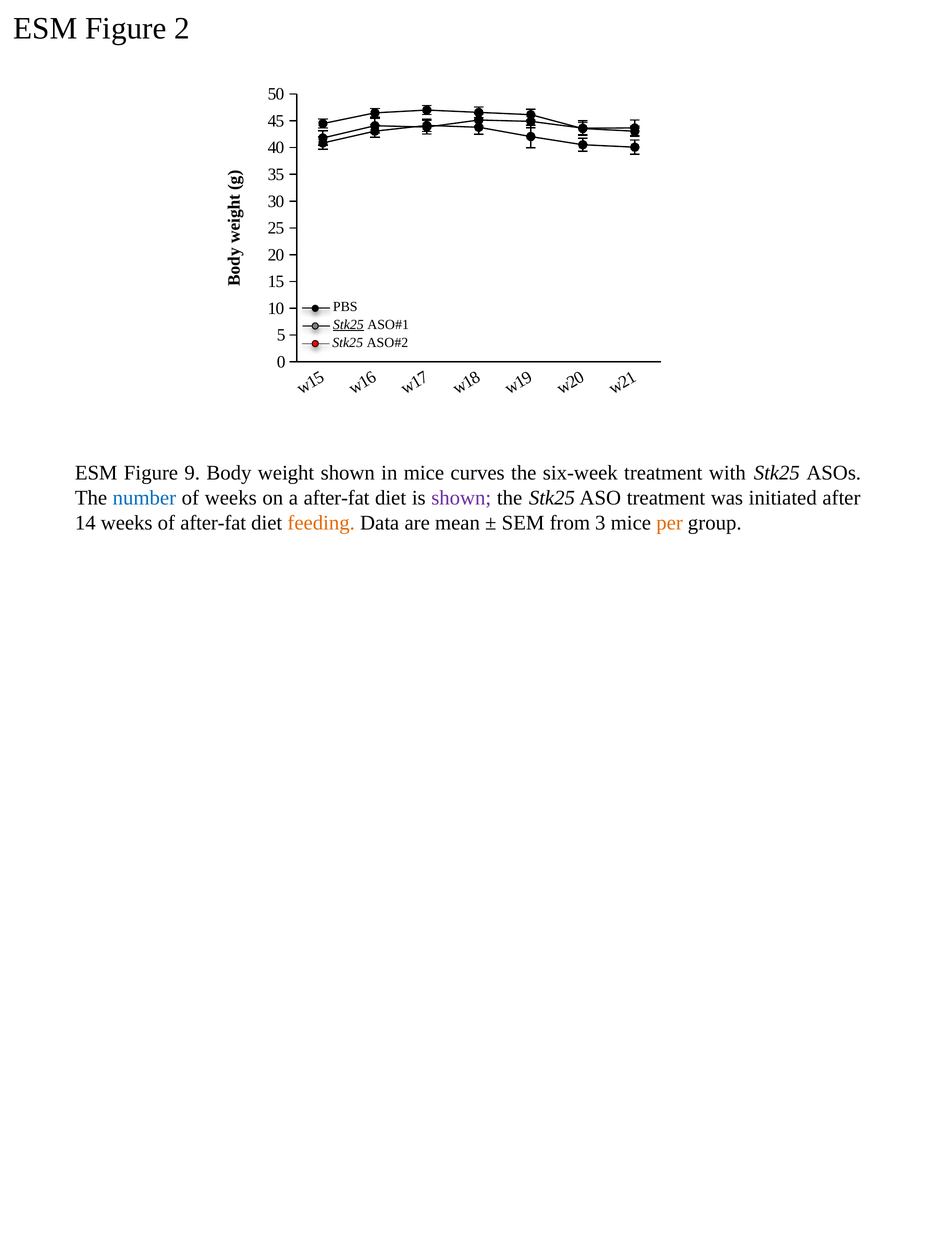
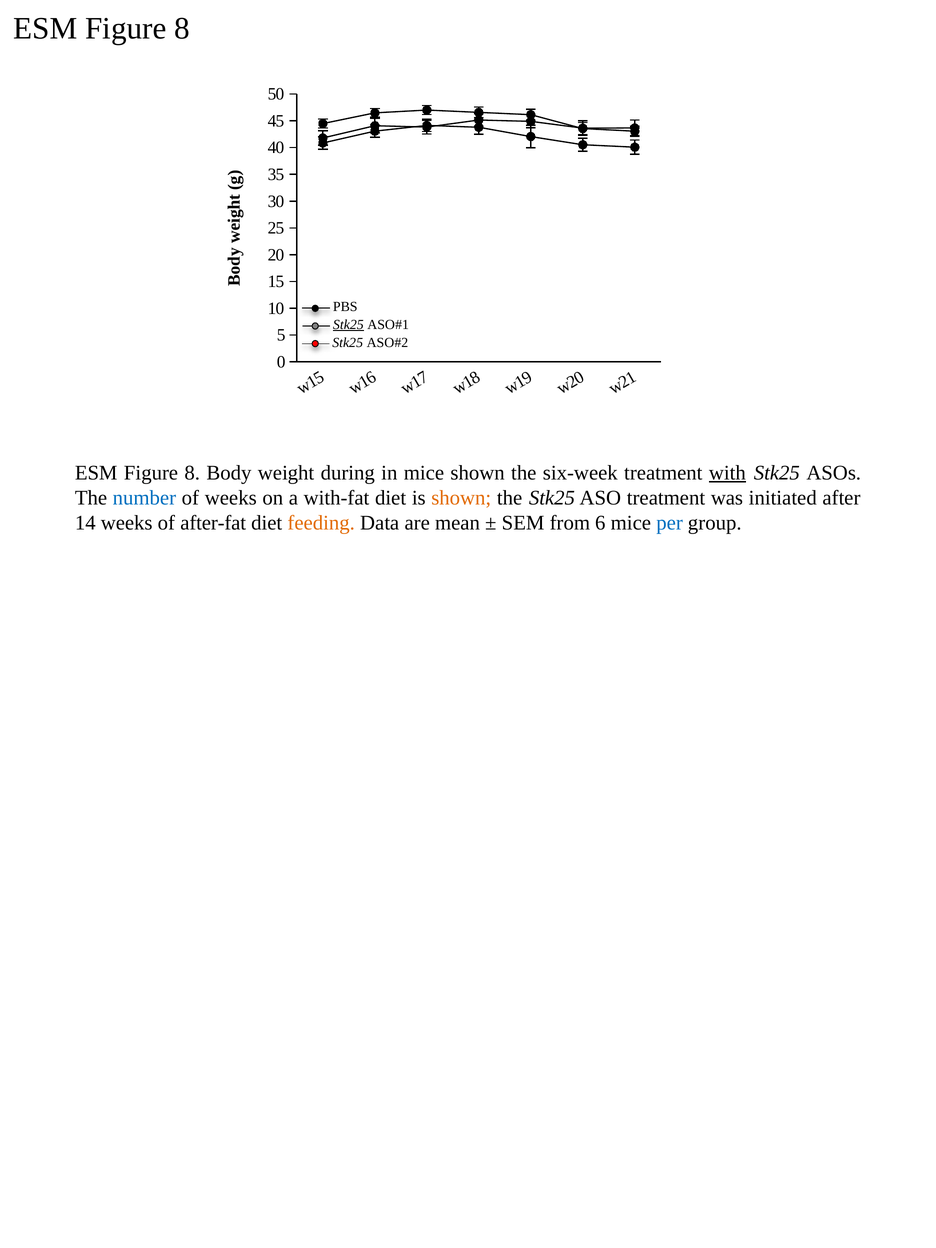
2 at (182, 28): 2 -> 8
9 at (192, 473): 9 -> 8
weight shown: shown -> during
mice curves: curves -> shown
with underline: none -> present
a after-fat: after-fat -> with-fat
shown at (461, 498) colour: purple -> orange
from 3: 3 -> 6
per colour: orange -> blue
